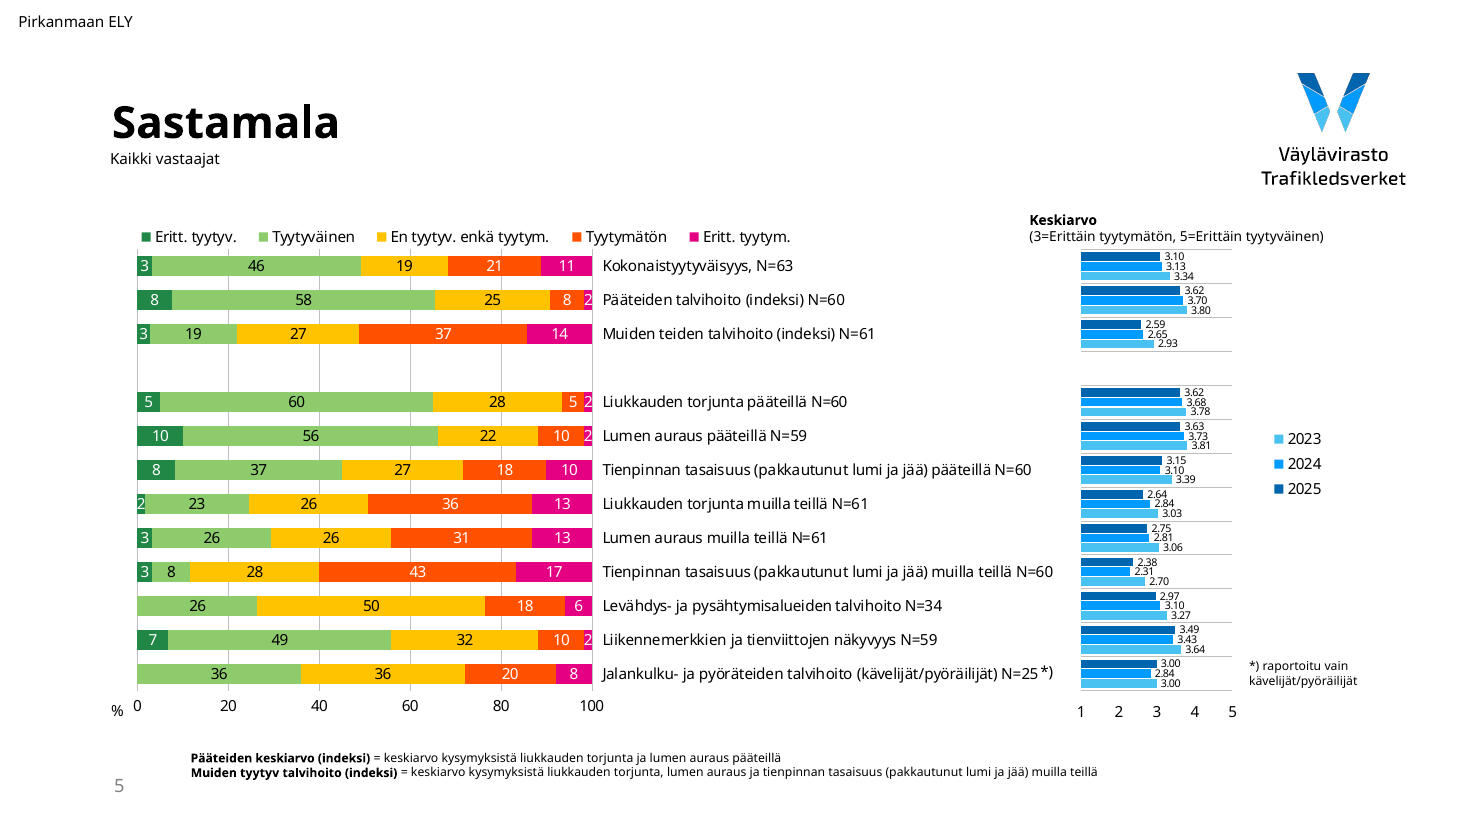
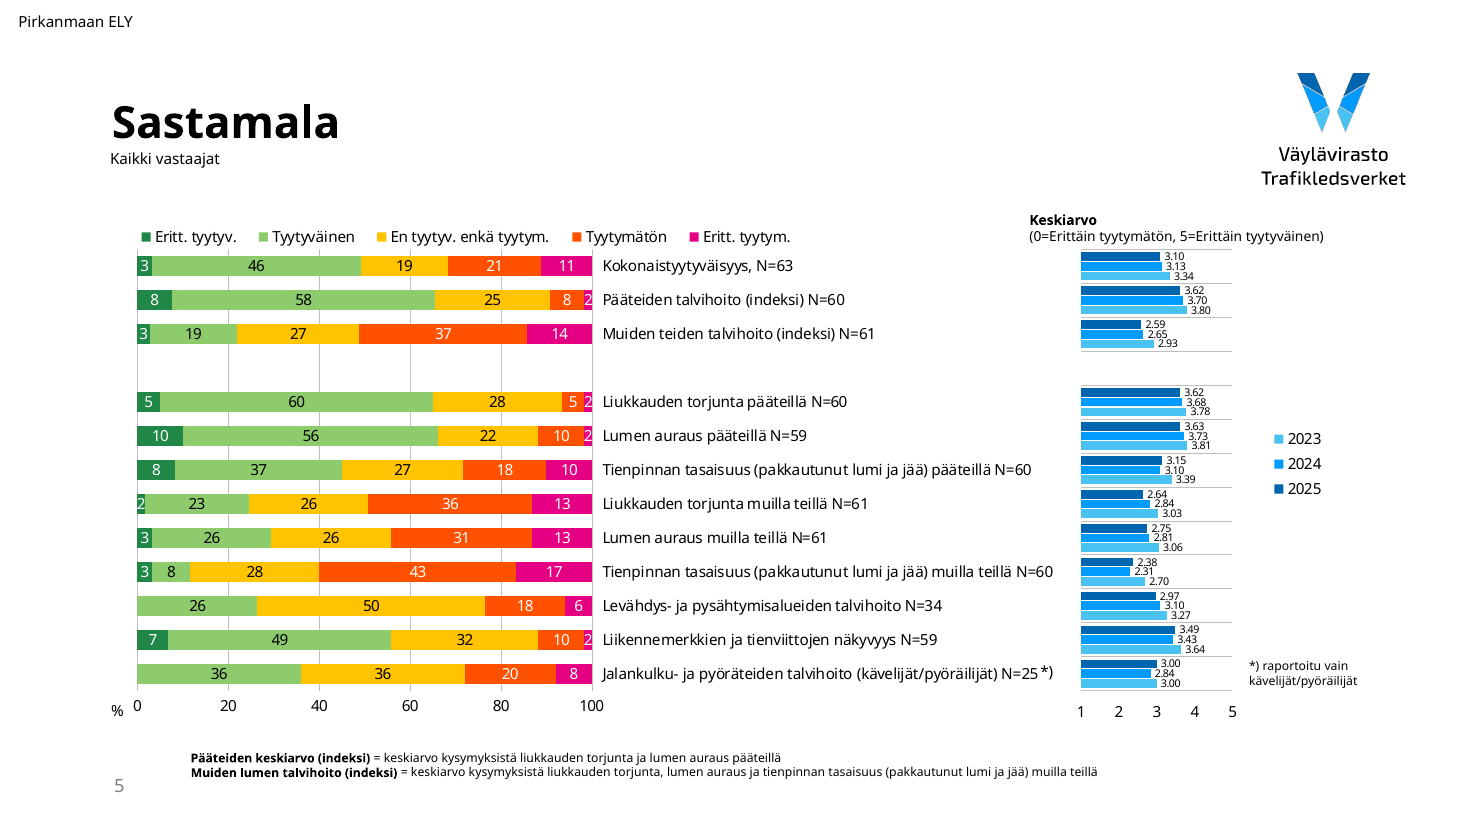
3=Erittäin: 3=Erittäin -> 0=Erittäin
Muiden tyytyv: tyytyv -> lumen
